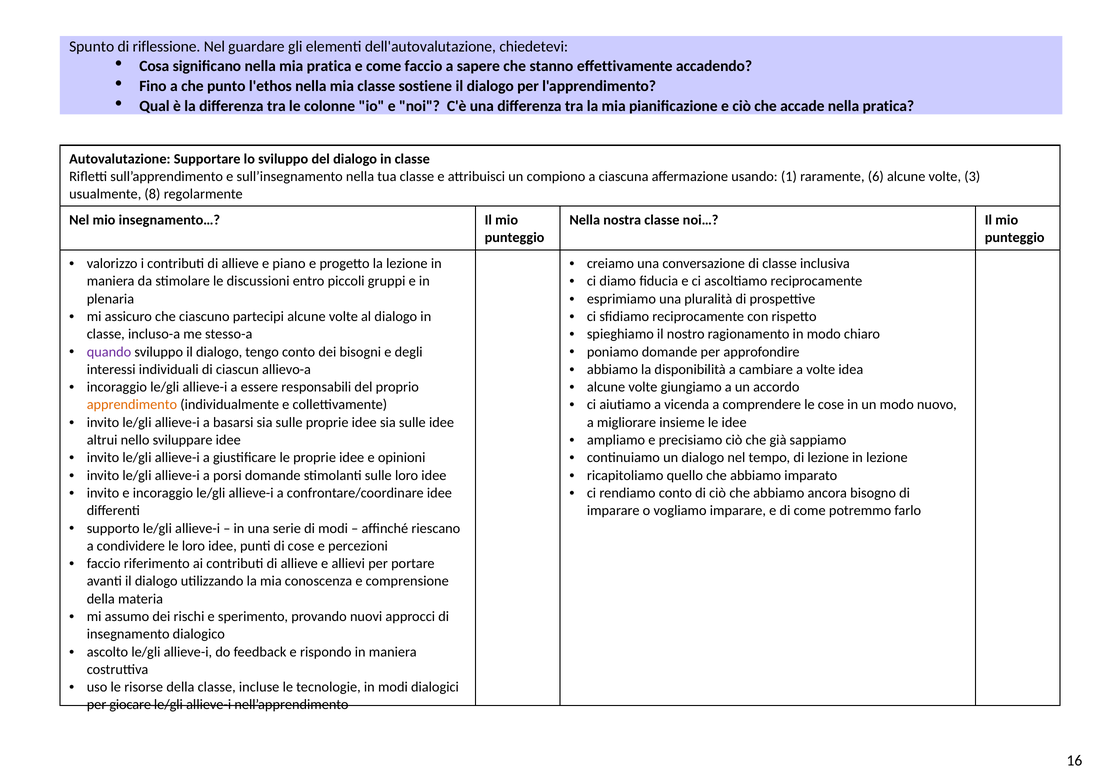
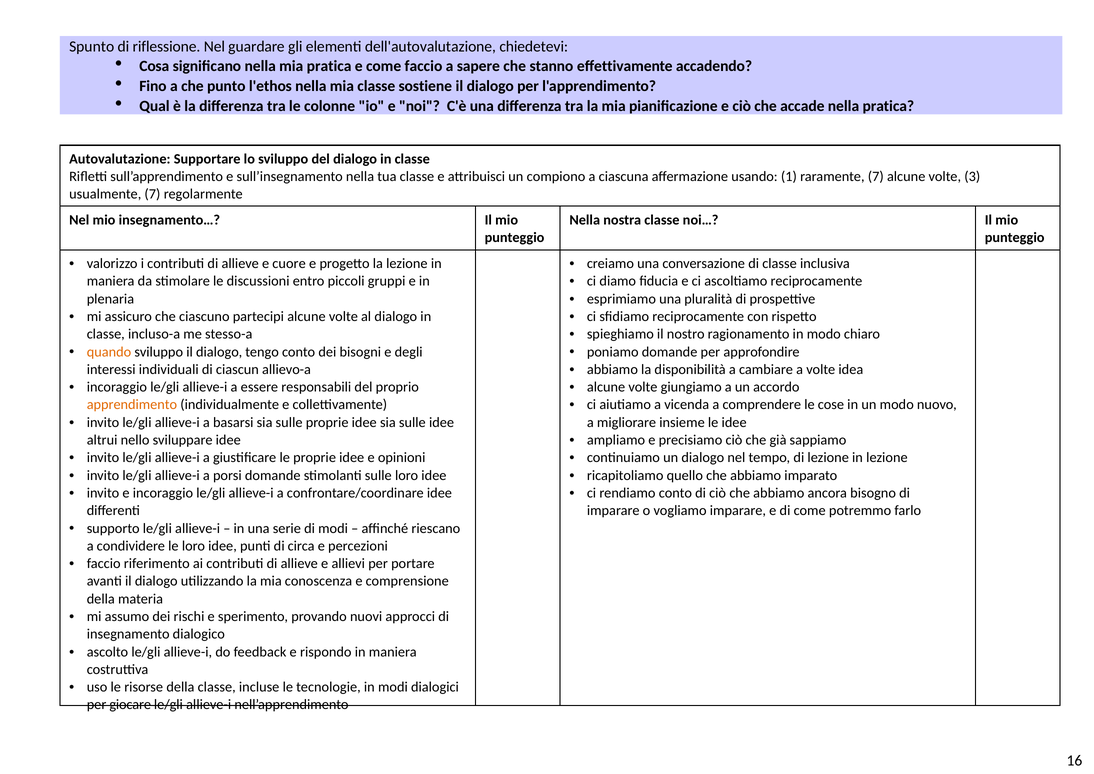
raramente 6: 6 -> 7
usualmente 8: 8 -> 7
piano: piano -> cuore
quando colour: purple -> orange
di cose: cose -> circa
